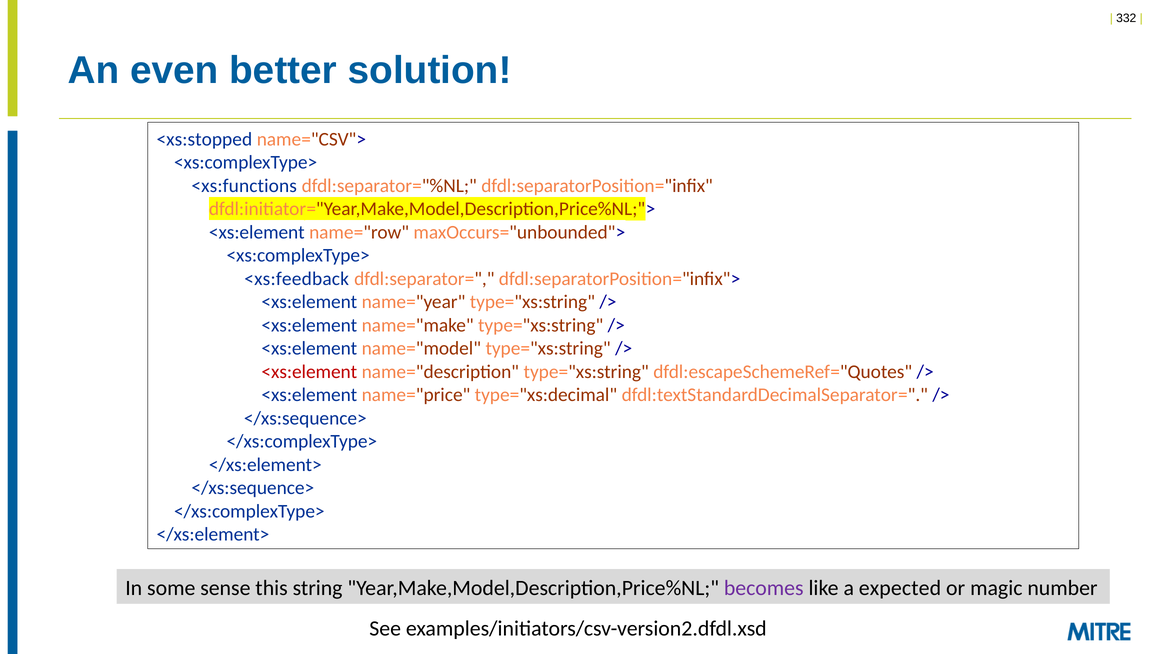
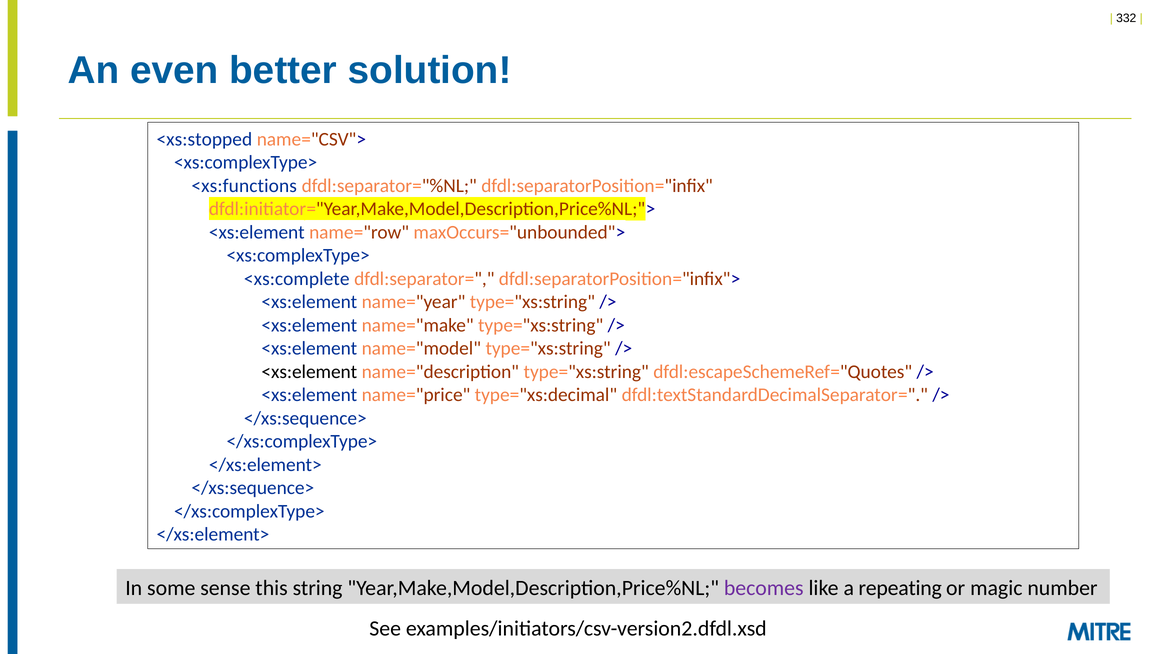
<xs:feedback: <xs:feedback -> <xs:complete
<xs:element at (309, 372) colour: red -> black
expected: expected -> repeating
